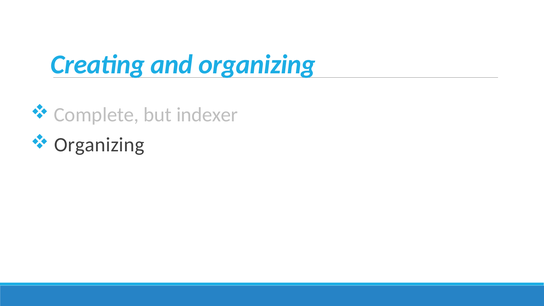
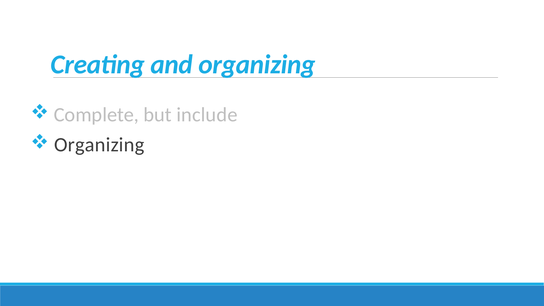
indexer: indexer -> include
